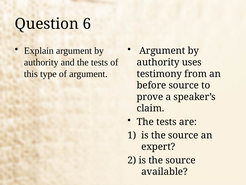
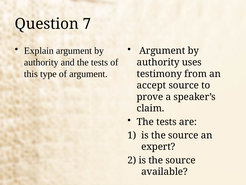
6: 6 -> 7
before: before -> accept
